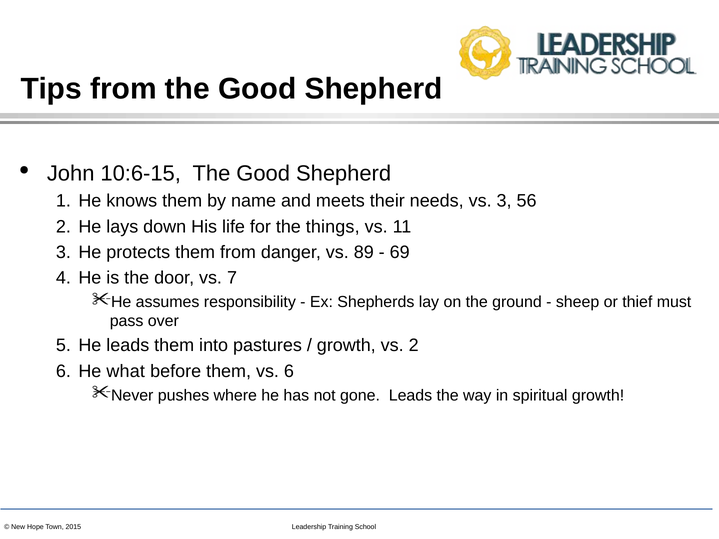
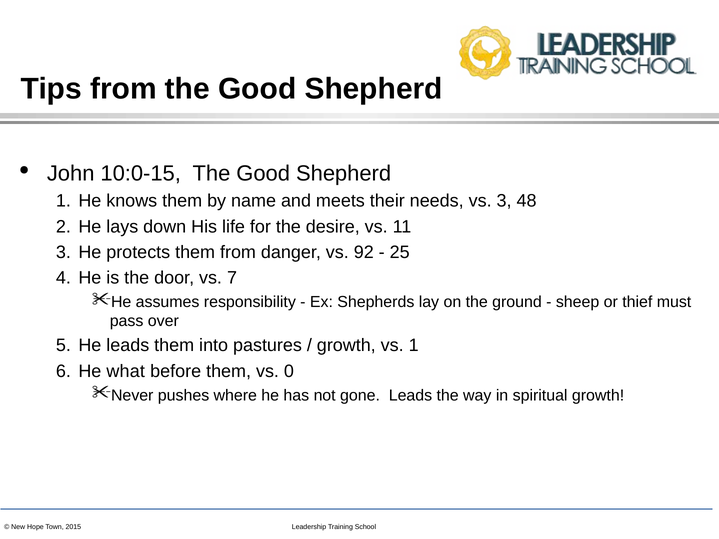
10:6-15: 10:6-15 -> 10:0-15
56: 56 -> 48
things: things -> desire
89: 89 -> 92
69: 69 -> 25
vs 2: 2 -> 1
vs 6: 6 -> 0
